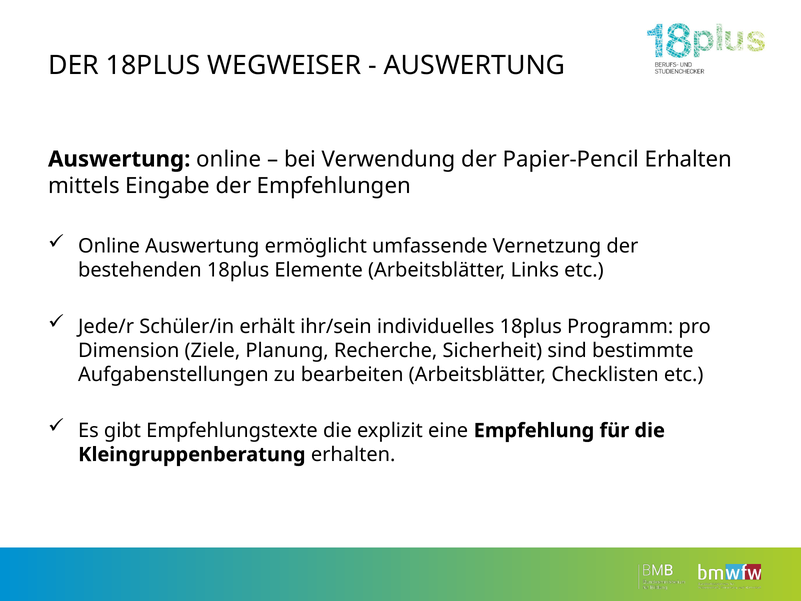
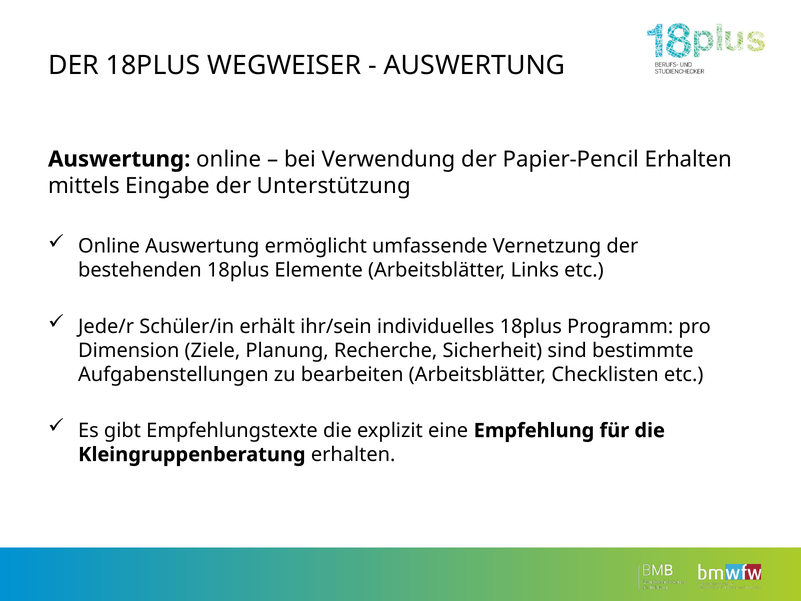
Empfehlungen: Empfehlungen -> Unterstützung
